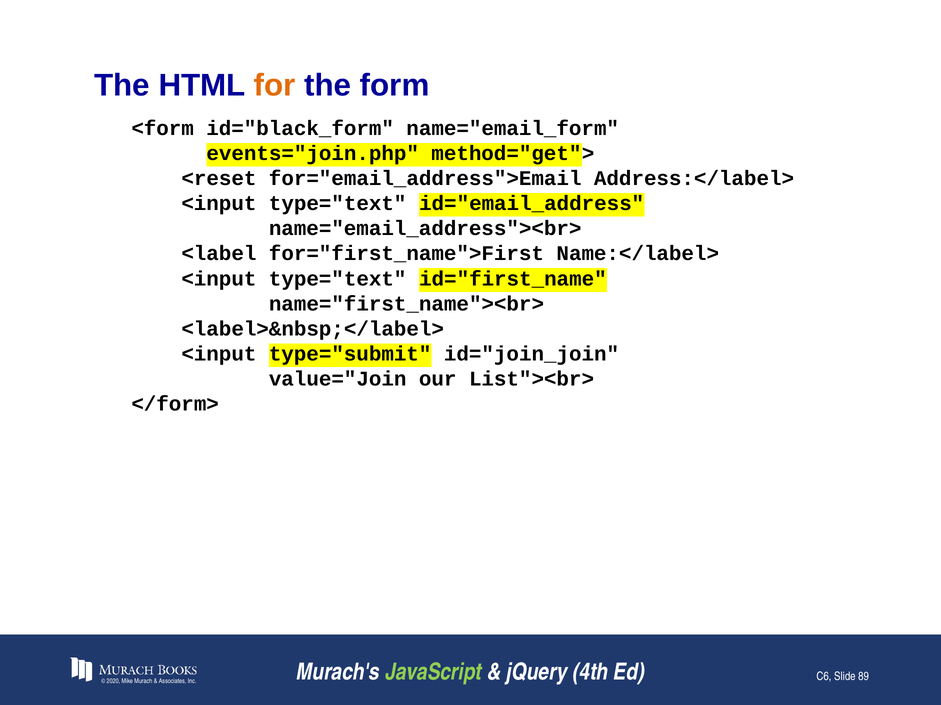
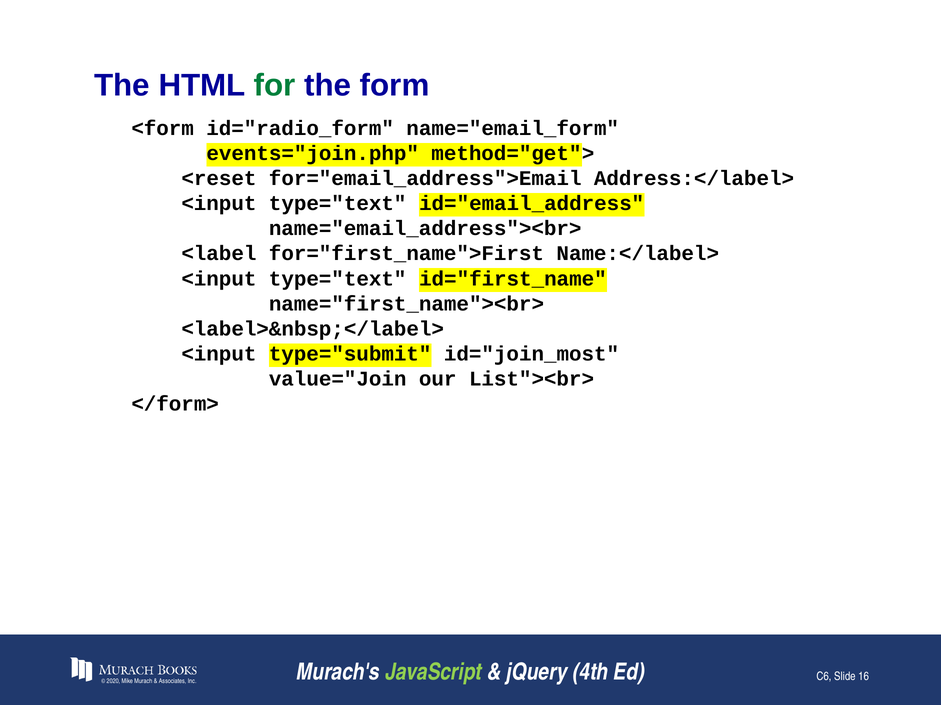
for colour: orange -> green
id="black_form: id="black_form -> id="radio_form
id="join_join: id="join_join -> id="join_most
89: 89 -> 16
